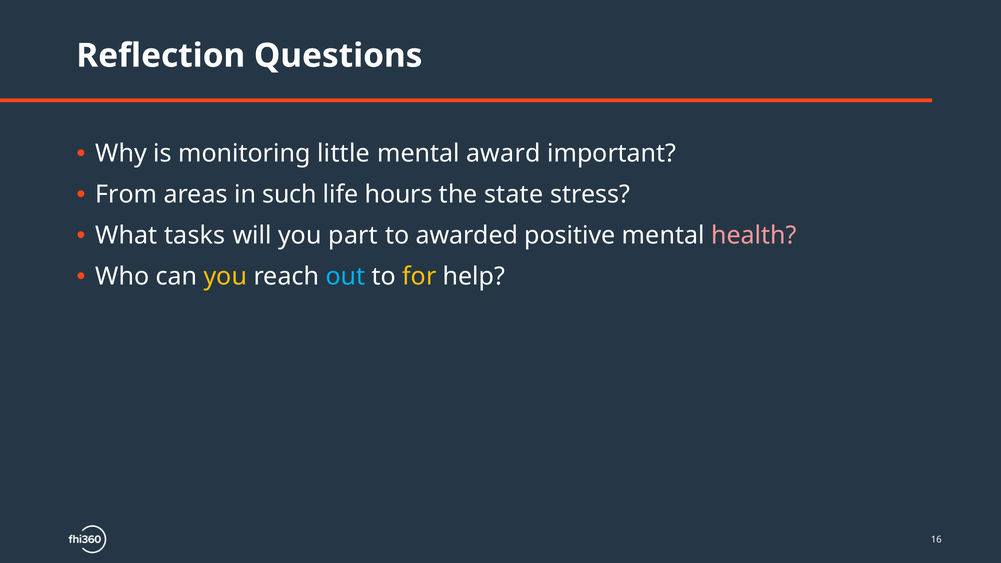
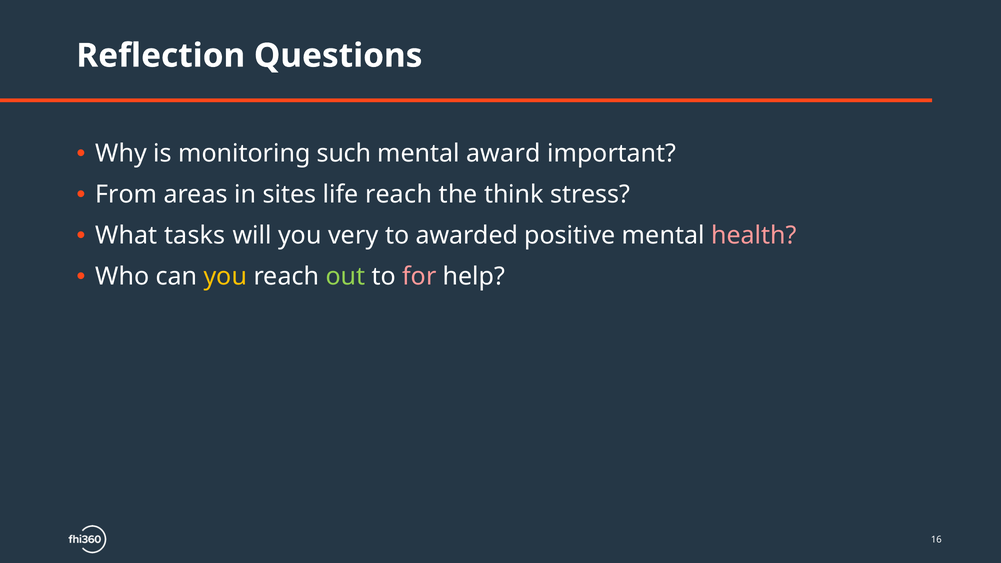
little: little -> such
such: such -> sites
life hours: hours -> reach
state: state -> think
part: part -> very
out colour: light blue -> light green
for colour: yellow -> pink
